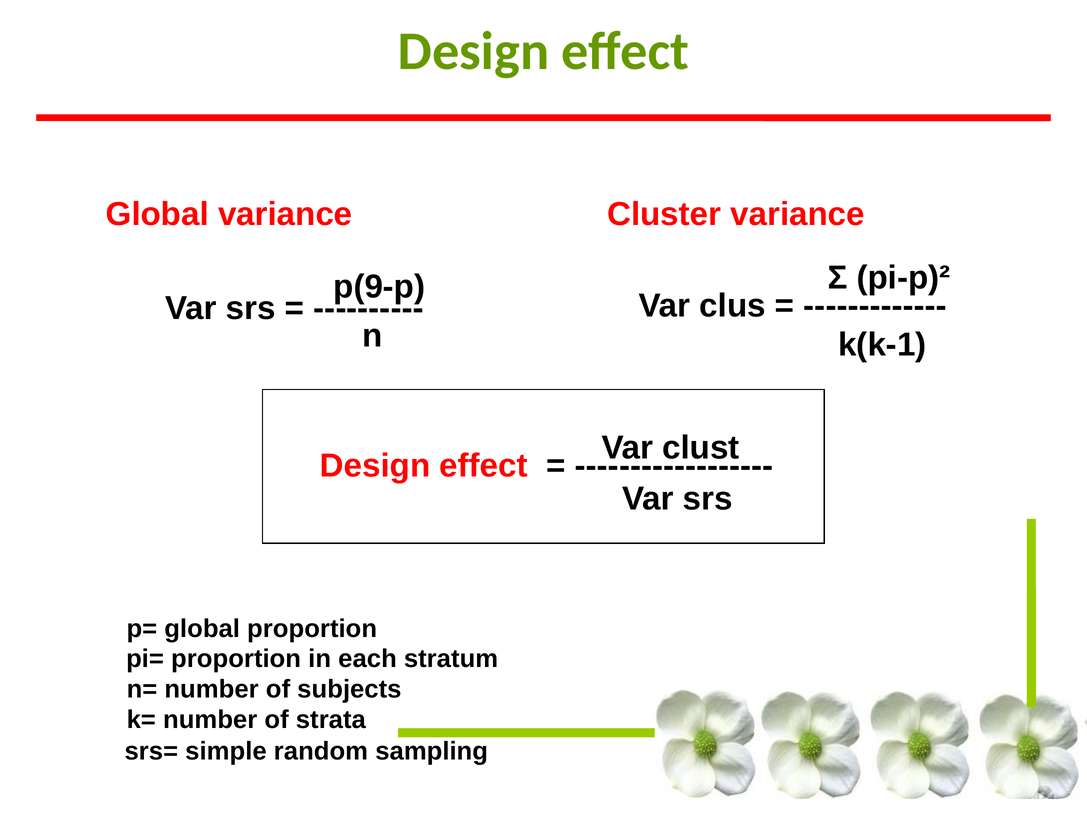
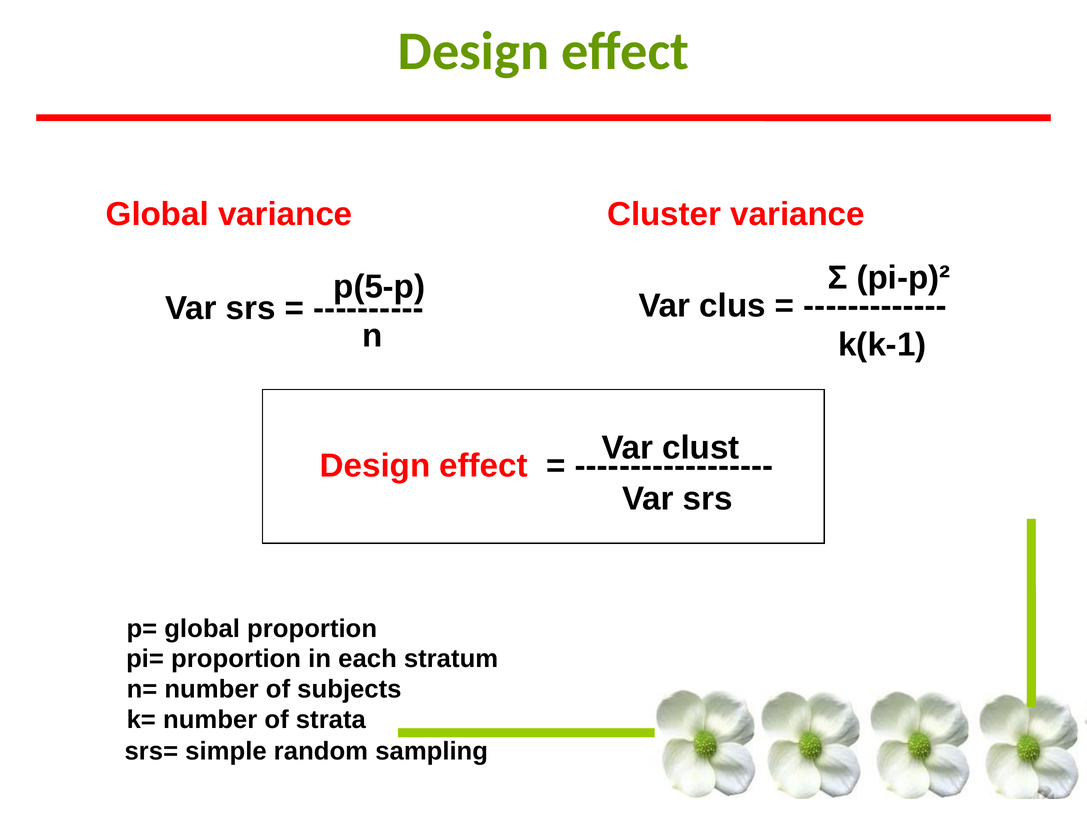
p(9-p: p(9-p -> p(5-p
